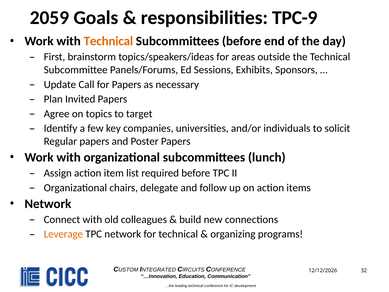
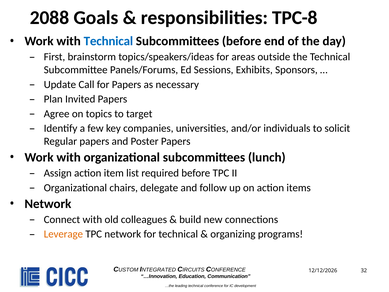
2059: 2059 -> 2088
TPC-9: TPC-9 -> TPC-8
Technical at (108, 41) colour: orange -> blue
